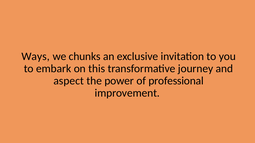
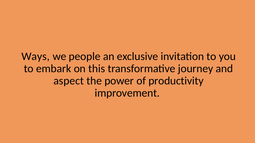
chunks: chunks -> people
professional: professional -> productivity
